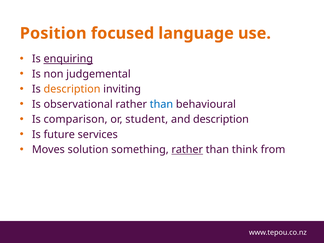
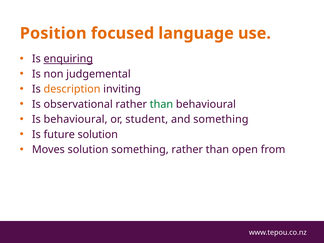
than at (161, 104) colour: blue -> green
Is comparison: comparison -> behavioural
and description: description -> something
future services: services -> solution
rather at (187, 150) underline: present -> none
think: think -> open
